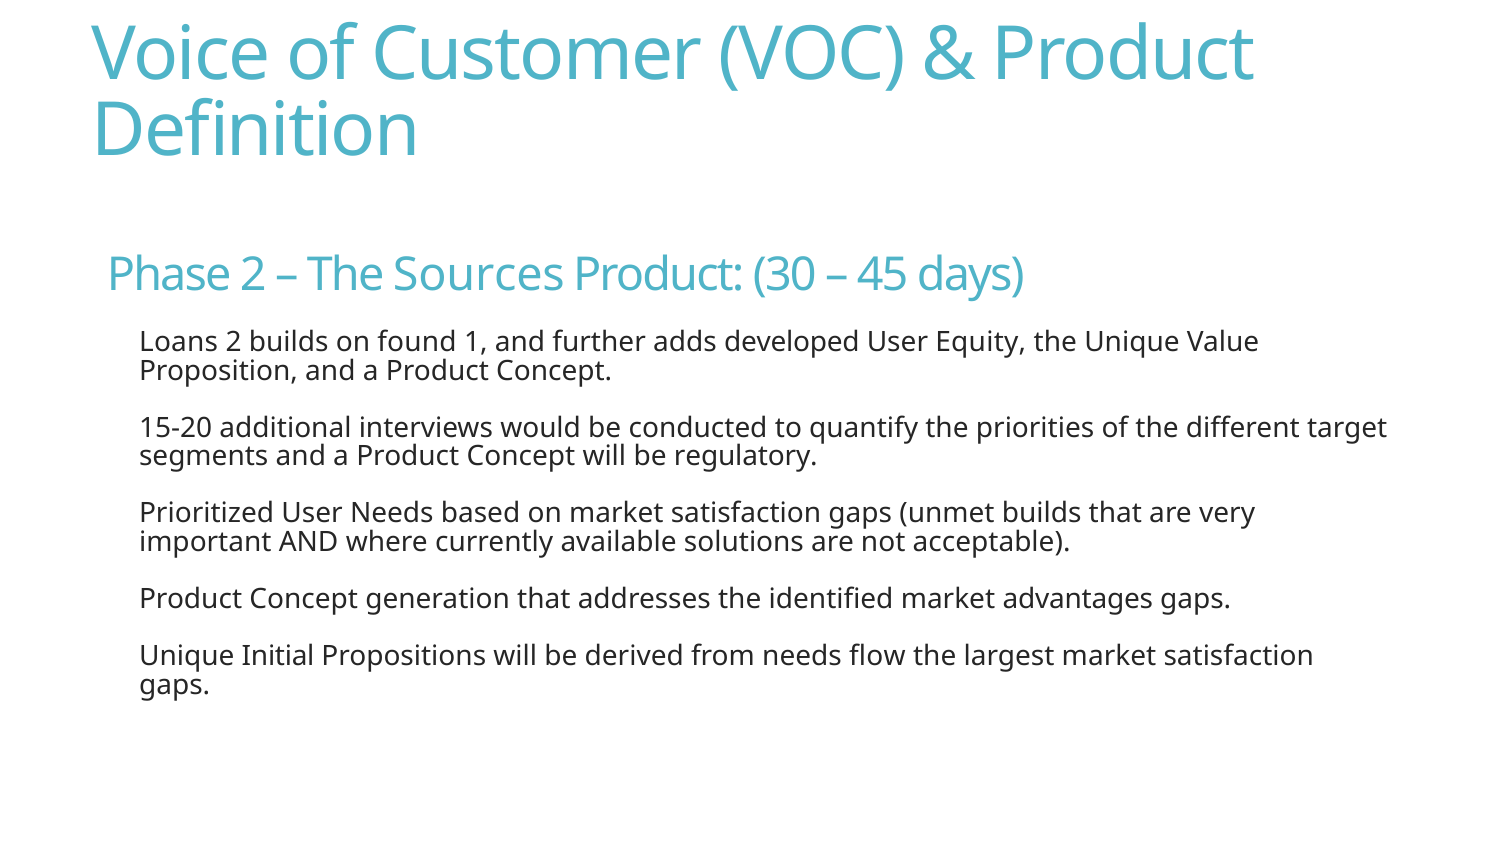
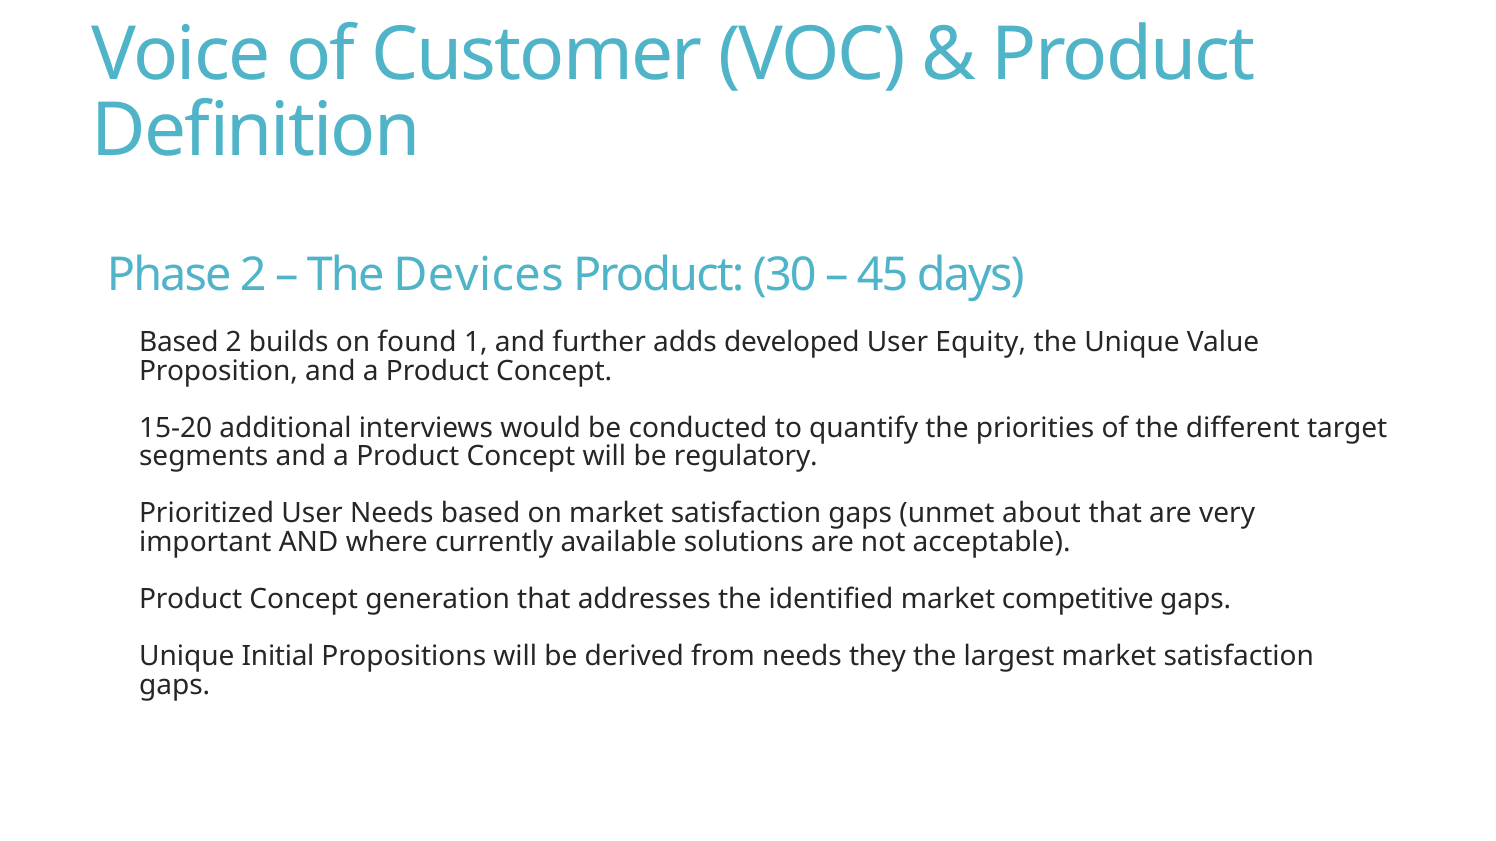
Sources: Sources -> Devices
Loans at (179, 342): Loans -> Based
unmet builds: builds -> about
advantages: advantages -> competitive
flow: flow -> they
